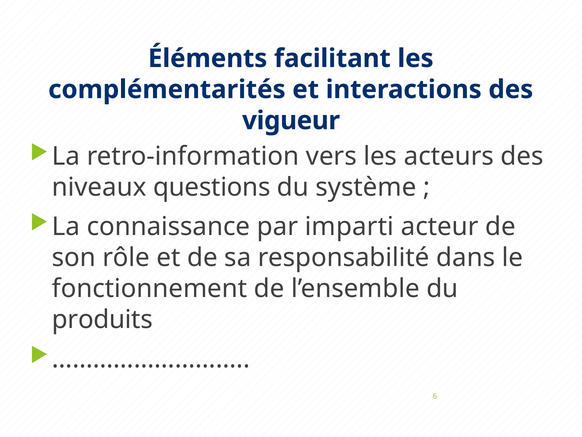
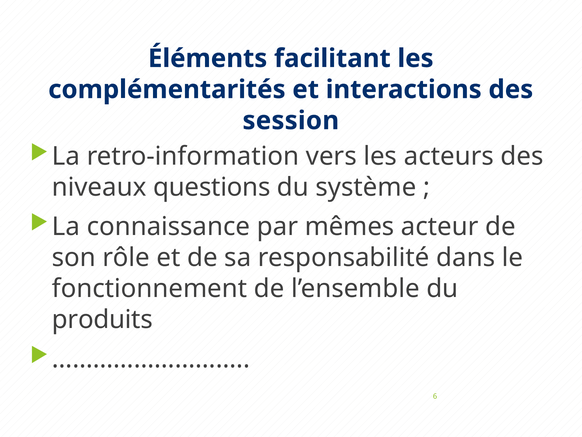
vigueur: vigueur -> session
imparti: imparti -> mêmes
